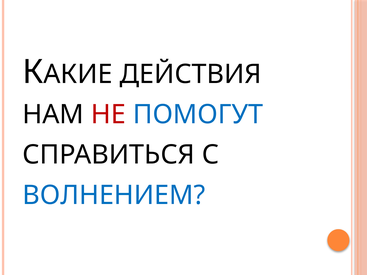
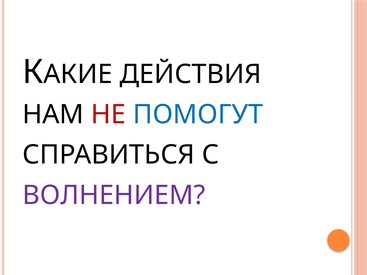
ВОЛНЕНИЕМ colour: blue -> purple
